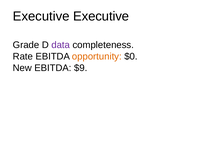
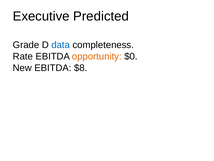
Executive Executive: Executive -> Predicted
data colour: purple -> blue
$9: $9 -> $8
